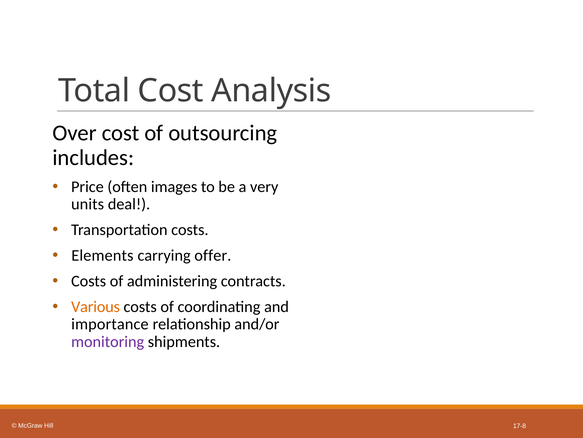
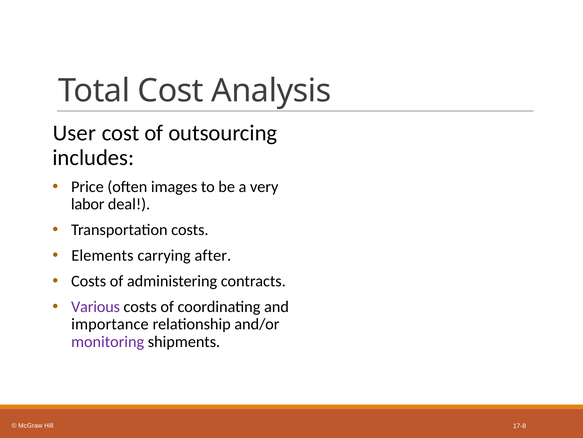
Over: Over -> User
units: units -> labor
offer: offer -> after
Various colour: orange -> purple
